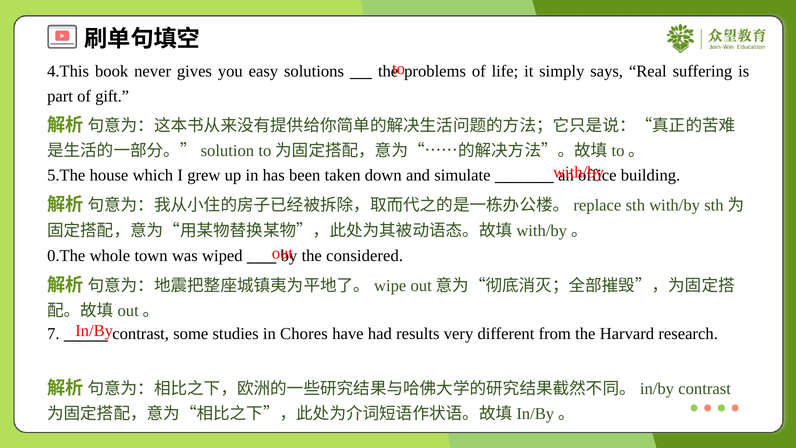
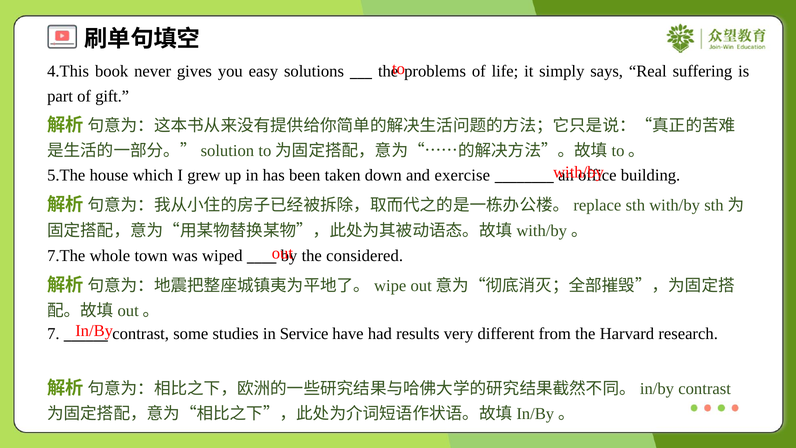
simulate: simulate -> exercise
0.The: 0.The -> 7.The
Chores: Chores -> Service
